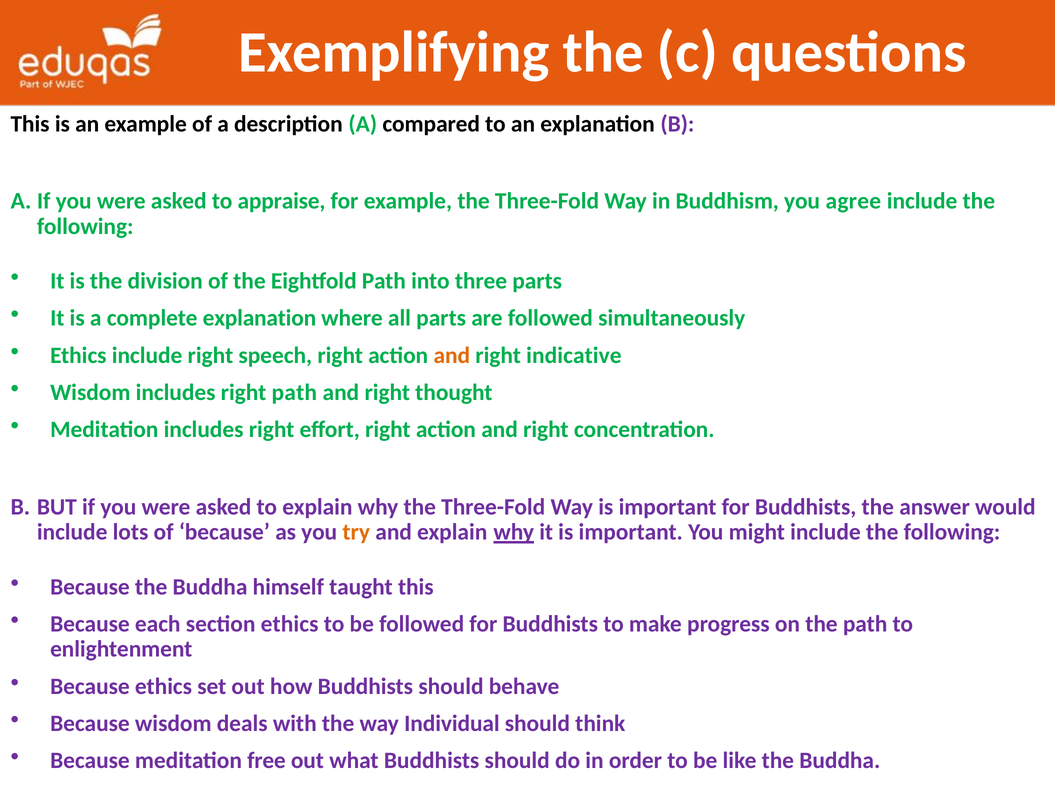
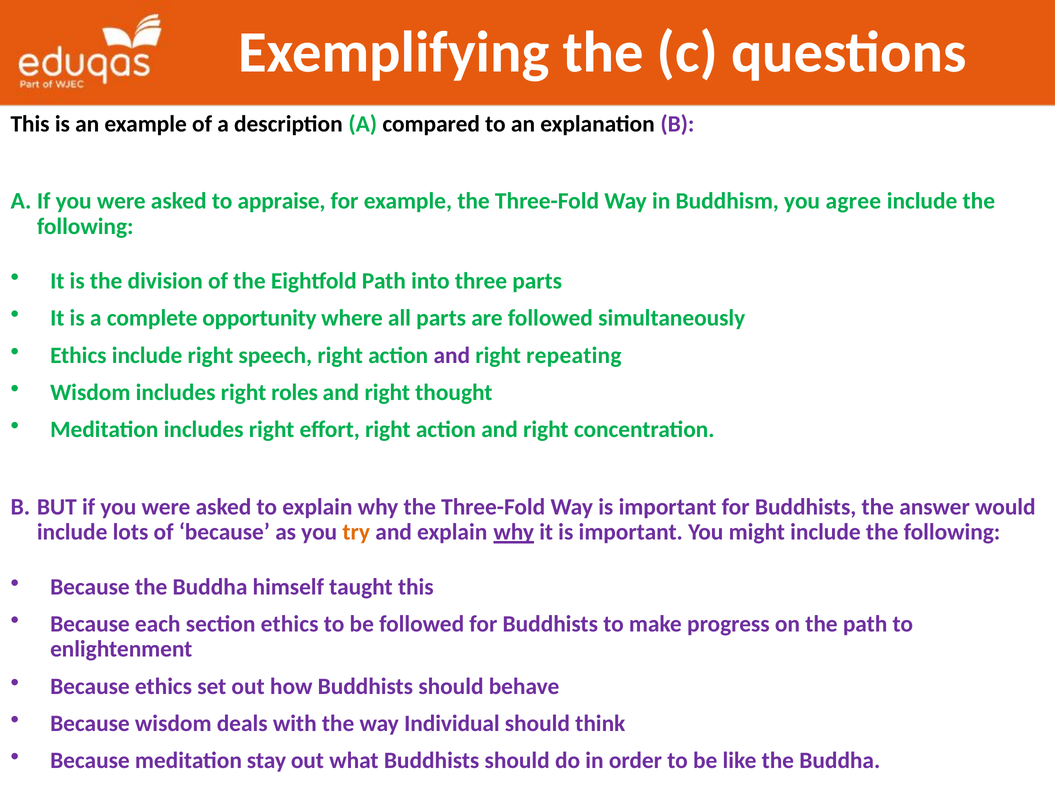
complete explanation: explanation -> opportunity
and at (452, 355) colour: orange -> purple
indicative: indicative -> repeating
right path: path -> roles
free: free -> stay
